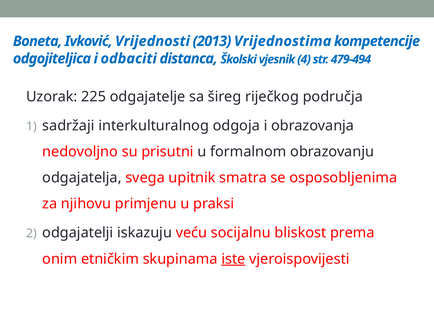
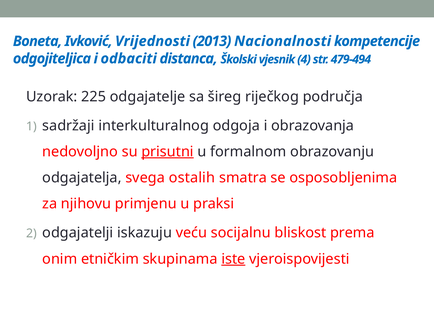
Vrijednostima: Vrijednostima -> Nacionalnosti
prisutni underline: none -> present
upitnik: upitnik -> ostalih
